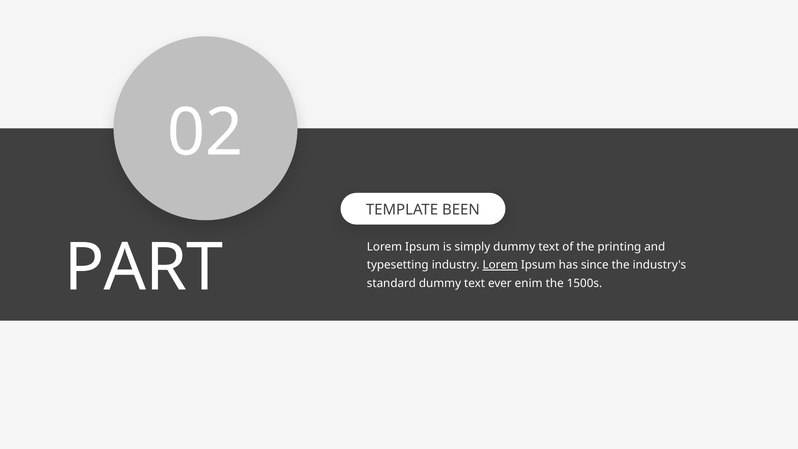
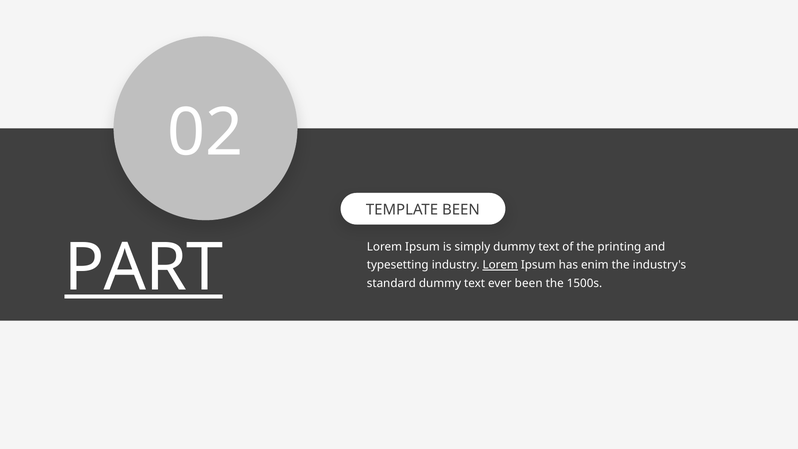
PART underline: none -> present
since: since -> enim
ever enim: enim -> been
